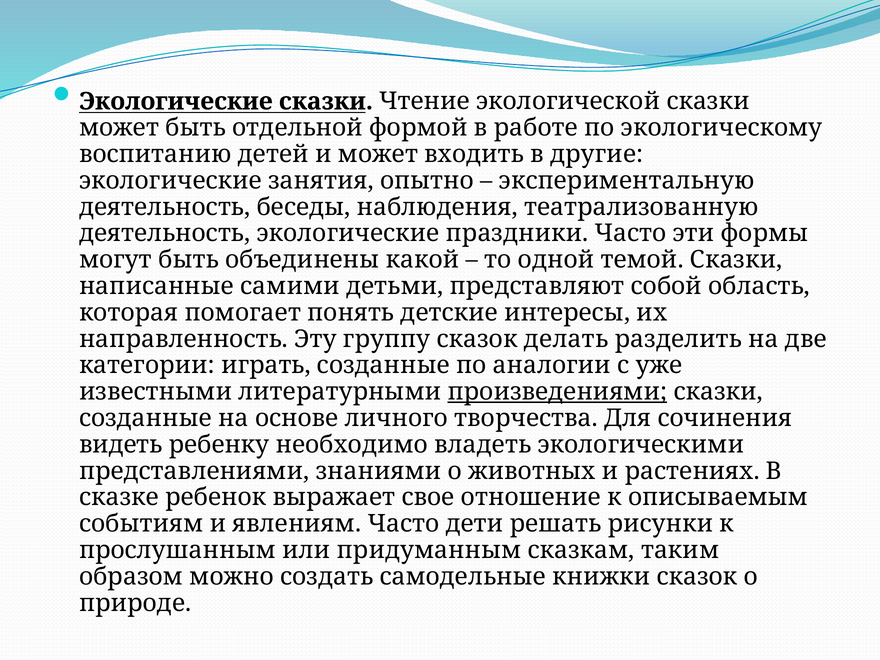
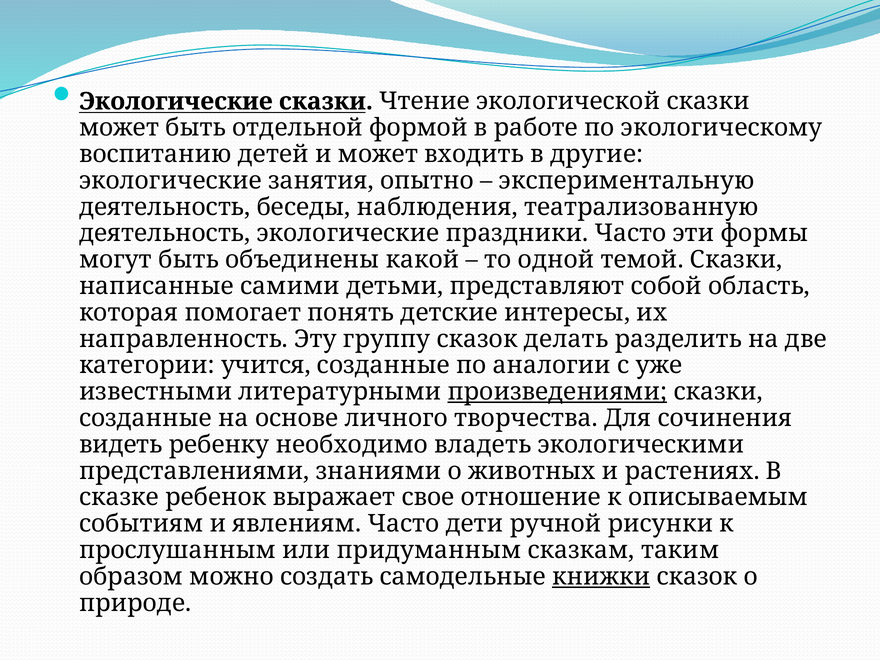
играть: играть -> учится
решать: решать -> ручной
книжки underline: none -> present
